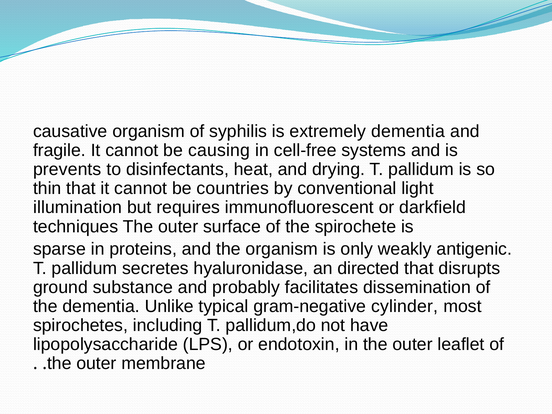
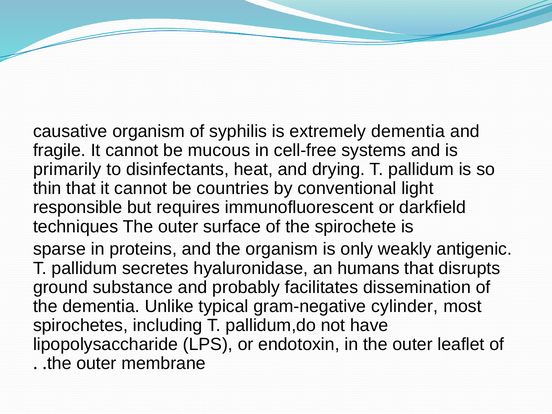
causing: causing -> mucous
prevents: prevents -> primarily
illumination: illumination -> responsible
directed: directed -> humans
